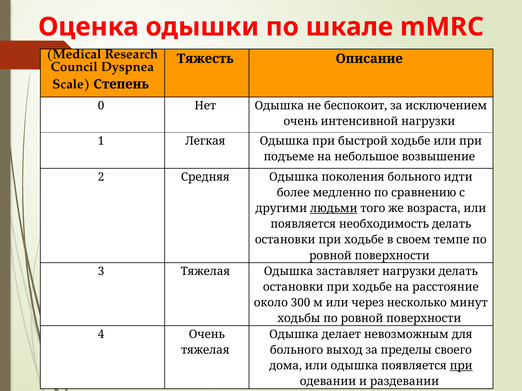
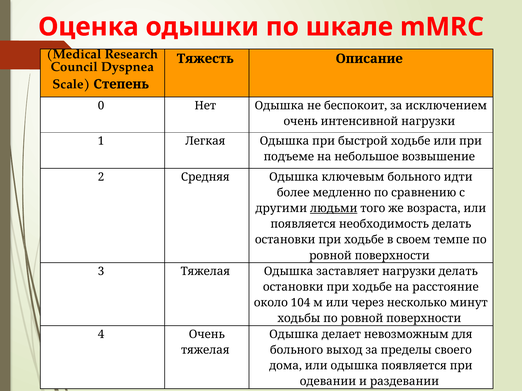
поколения: поколения -> ключевым
300: 300 -> 104
при at (461, 366) underline: present -> none
